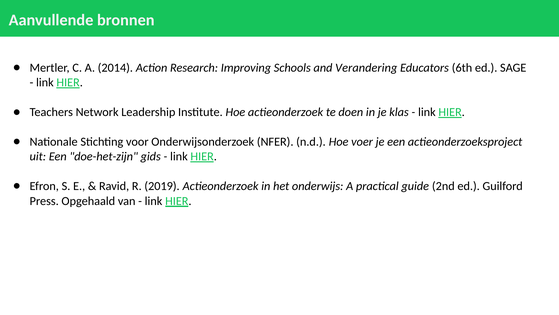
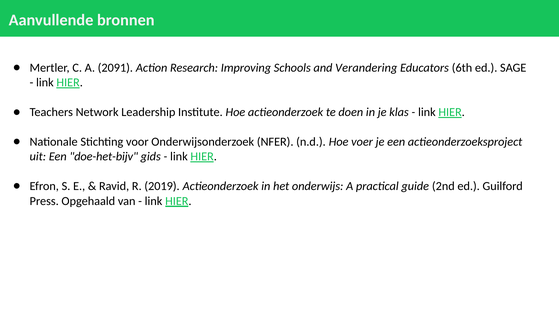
2014: 2014 -> 2091
doe-het-zijn: doe-het-zijn -> doe-het-bijv
